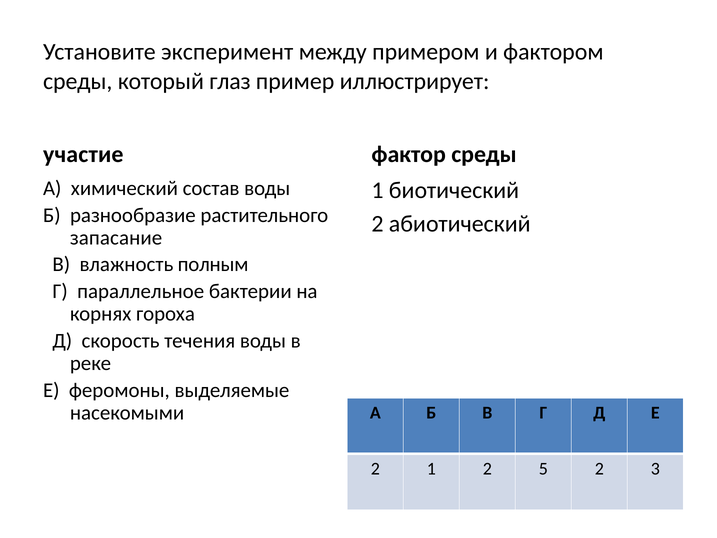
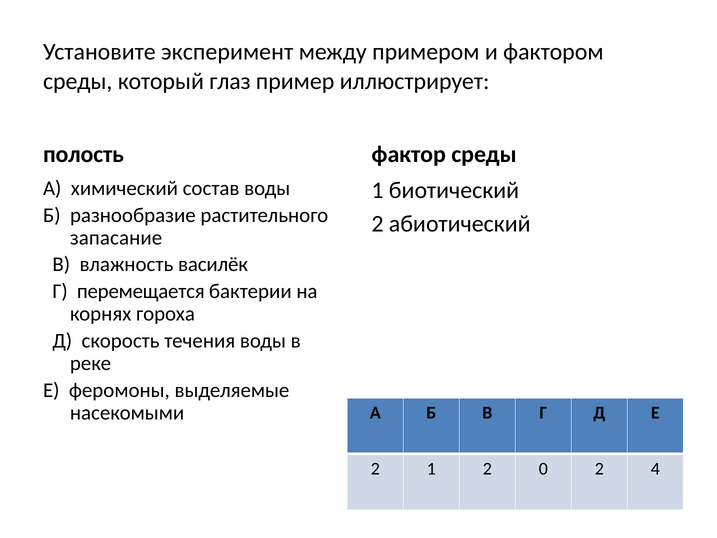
участие: участие -> полость
полным: полным -> василёк
параллельное: параллельное -> перемещается
5: 5 -> 0
3: 3 -> 4
